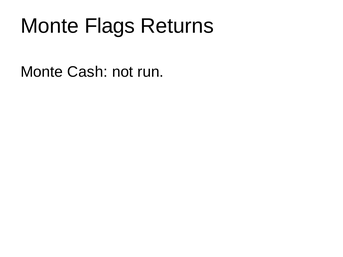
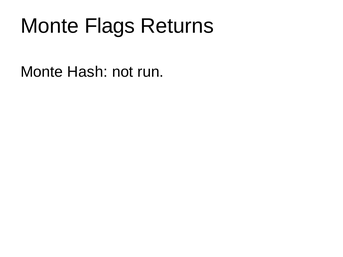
Cash: Cash -> Hash
